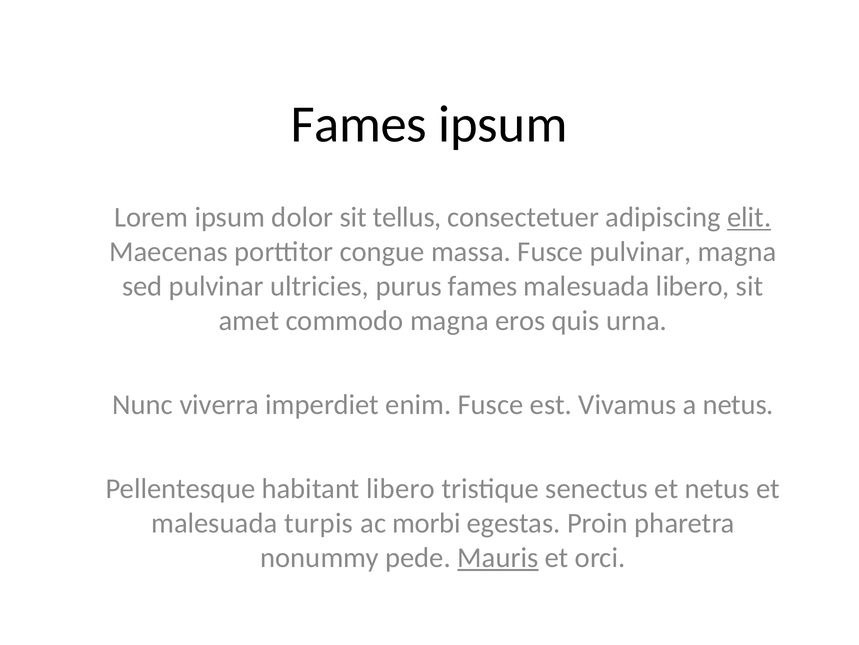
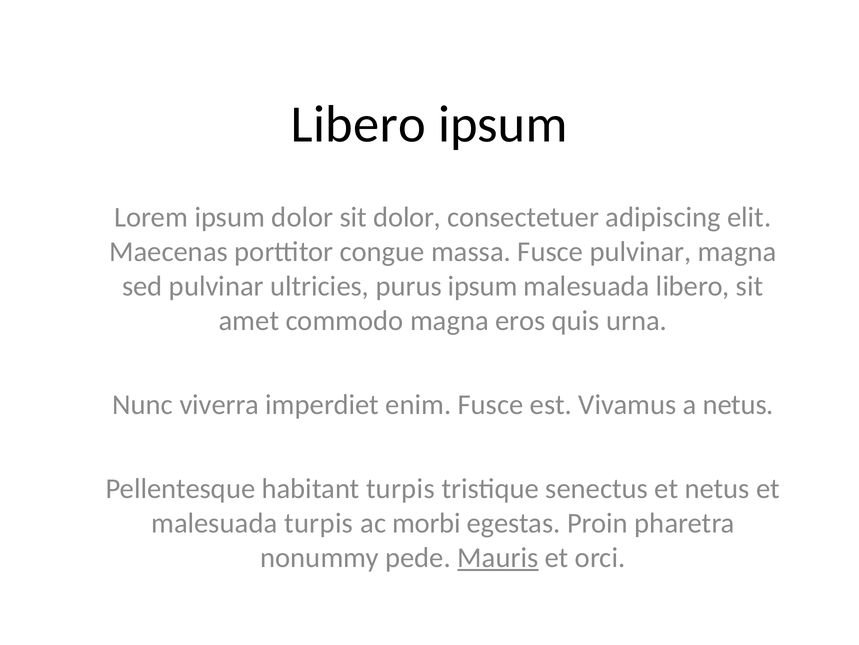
Fames at (359, 124): Fames -> Libero
sit tellus: tellus -> dolor
elit underline: present -> none
purus fames: fames -> ipsum
habitant libero: libero -> turpis
